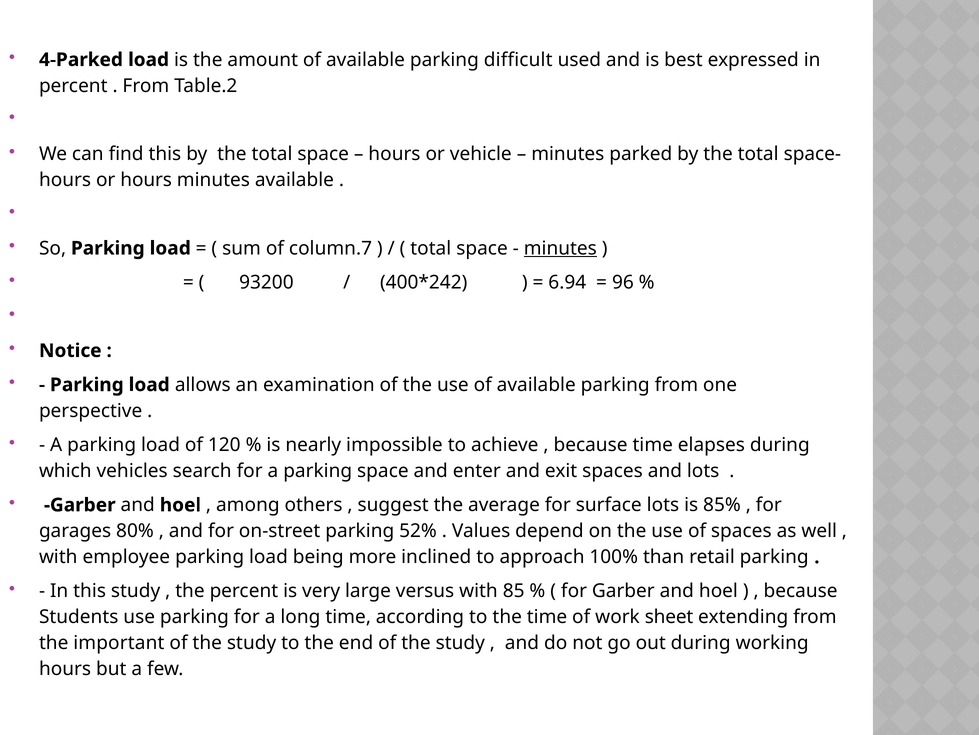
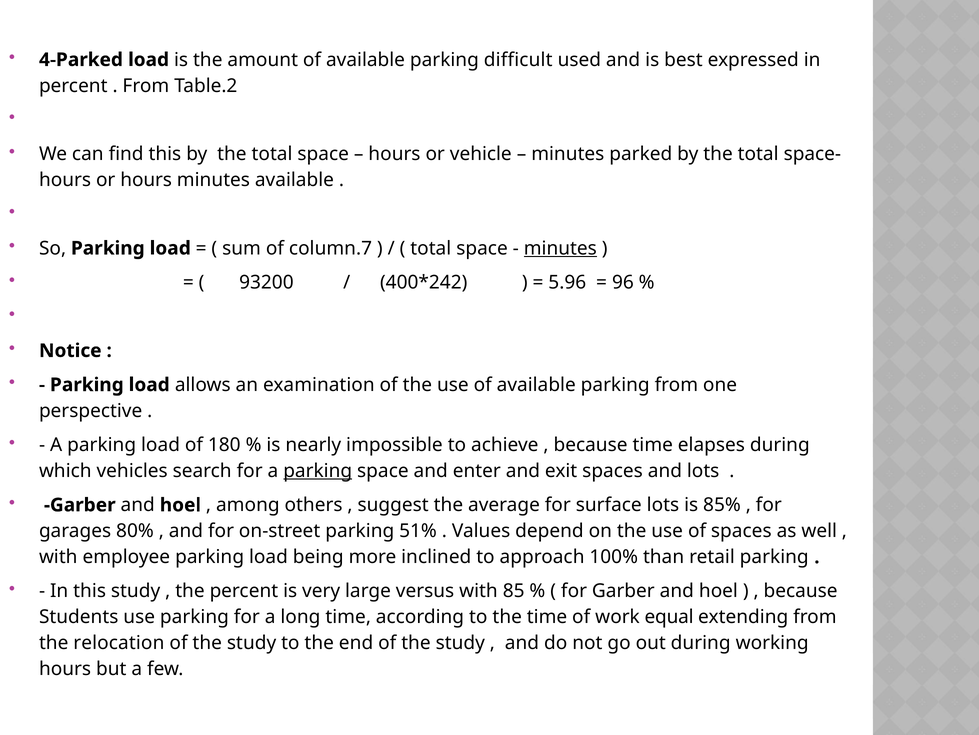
6.94: 6.94 -> 5.96
120: 120 -> 180
parking at (318, 470) underline: none -> present
52%: 52% -> 51%
sheet: sheet -> equal
important: important -> relocation
